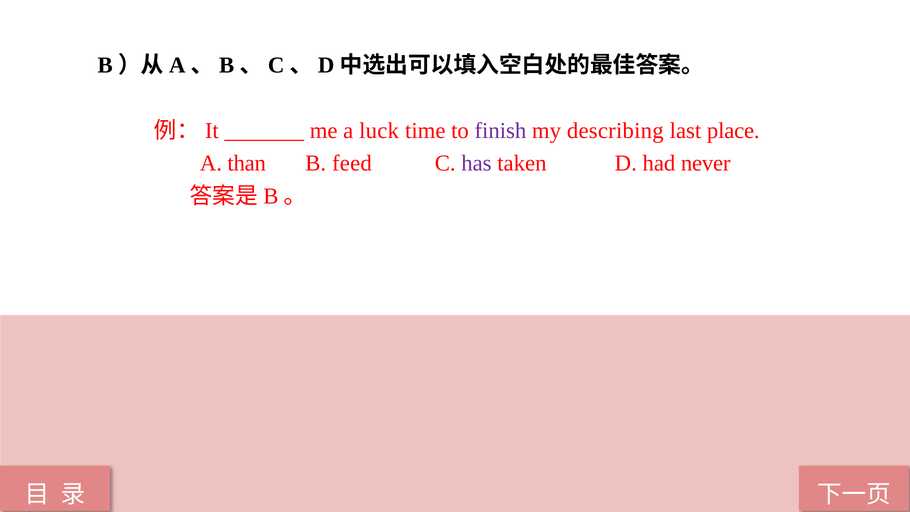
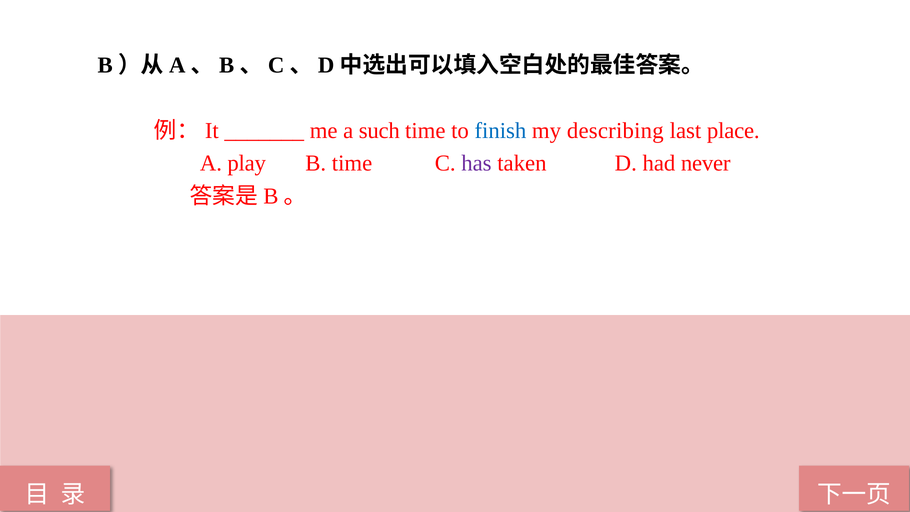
luck: luck -> such
finish colour: purple -> blue
than: than -> play
B feed: feed -> time
